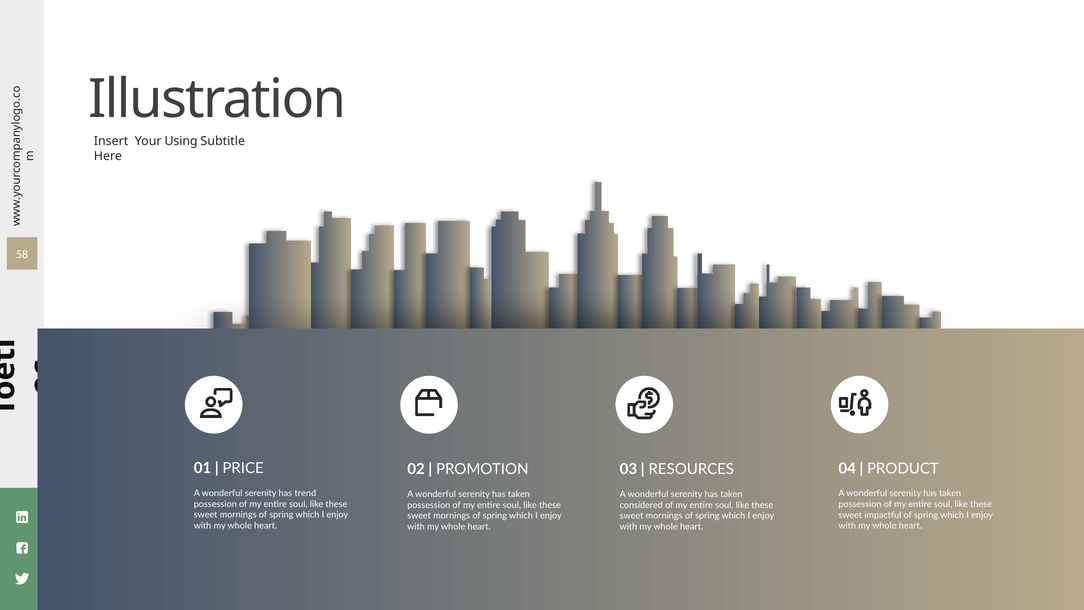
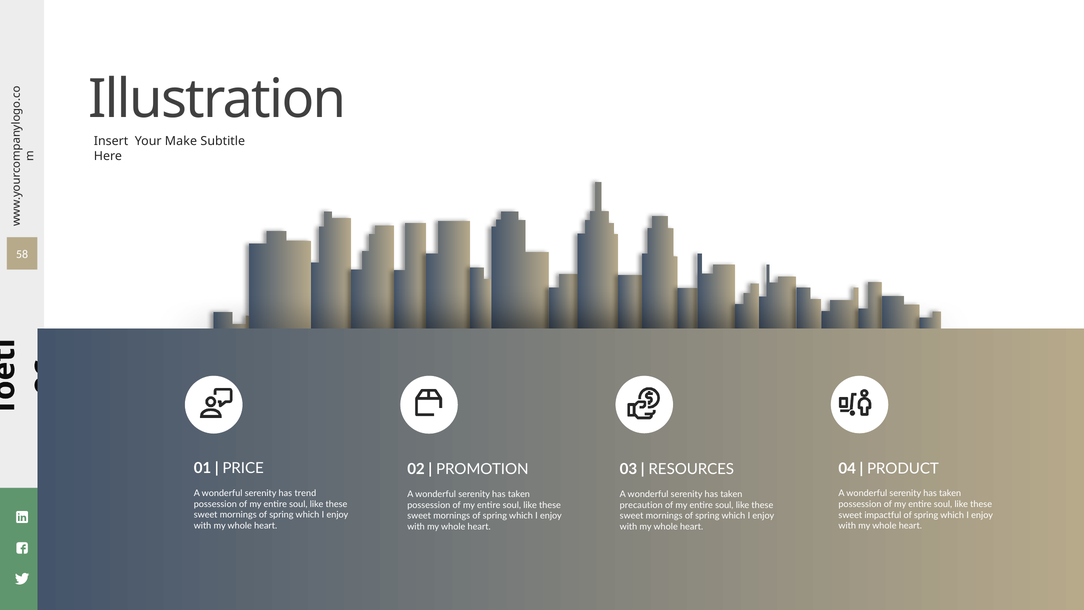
Using: Using -> Make
considered: considered -> precaution
